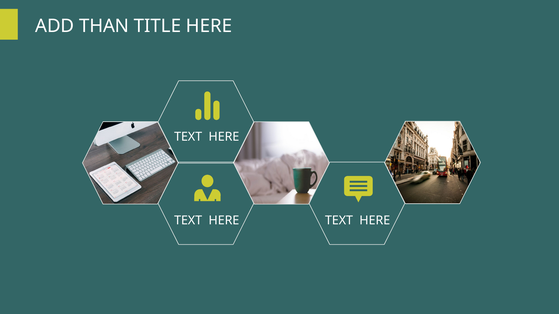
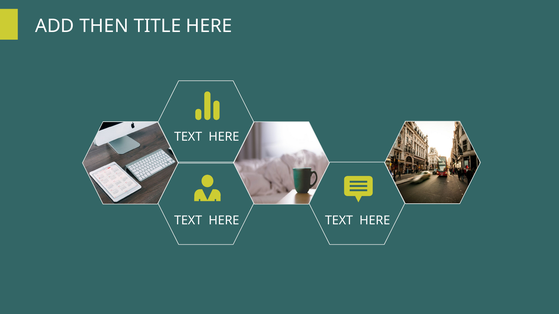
THAN: THAN -> THEN
